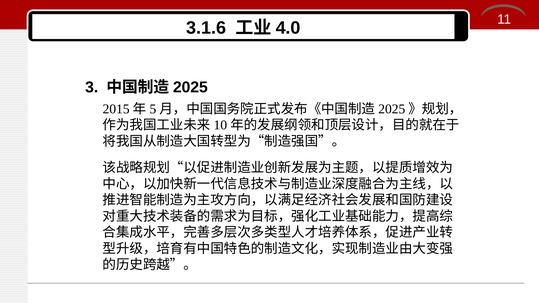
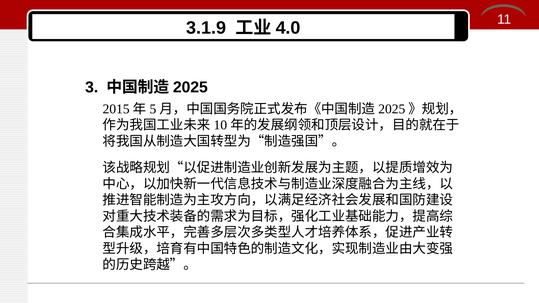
3.1.6: 3.1.6 -> 3.1.9
